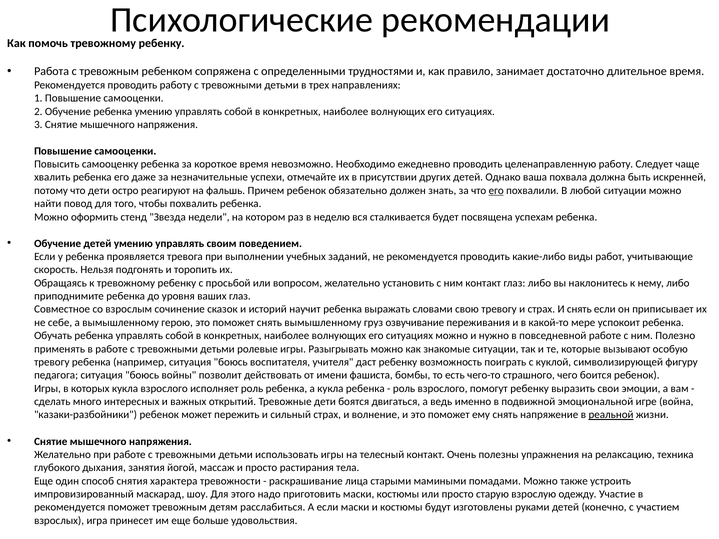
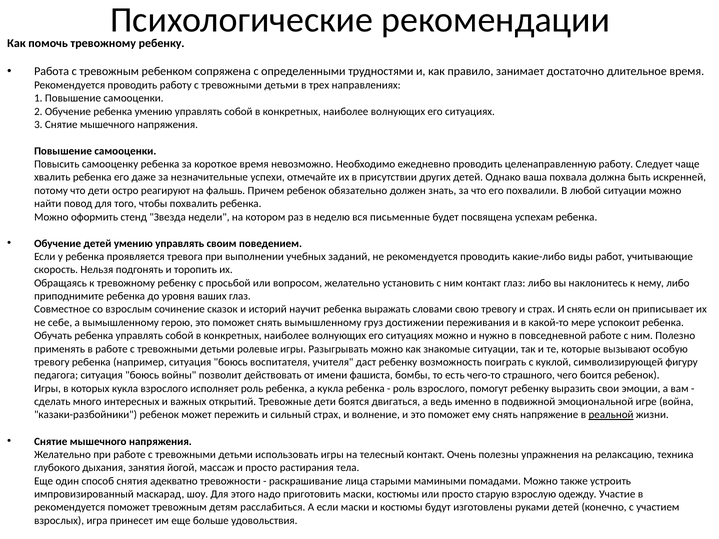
его at (496, 191) underline: present -> none
сталкивается: сталкивается -> письменные
озвучивание: озвучивание -> достижении
характера: характера -> адекватно
